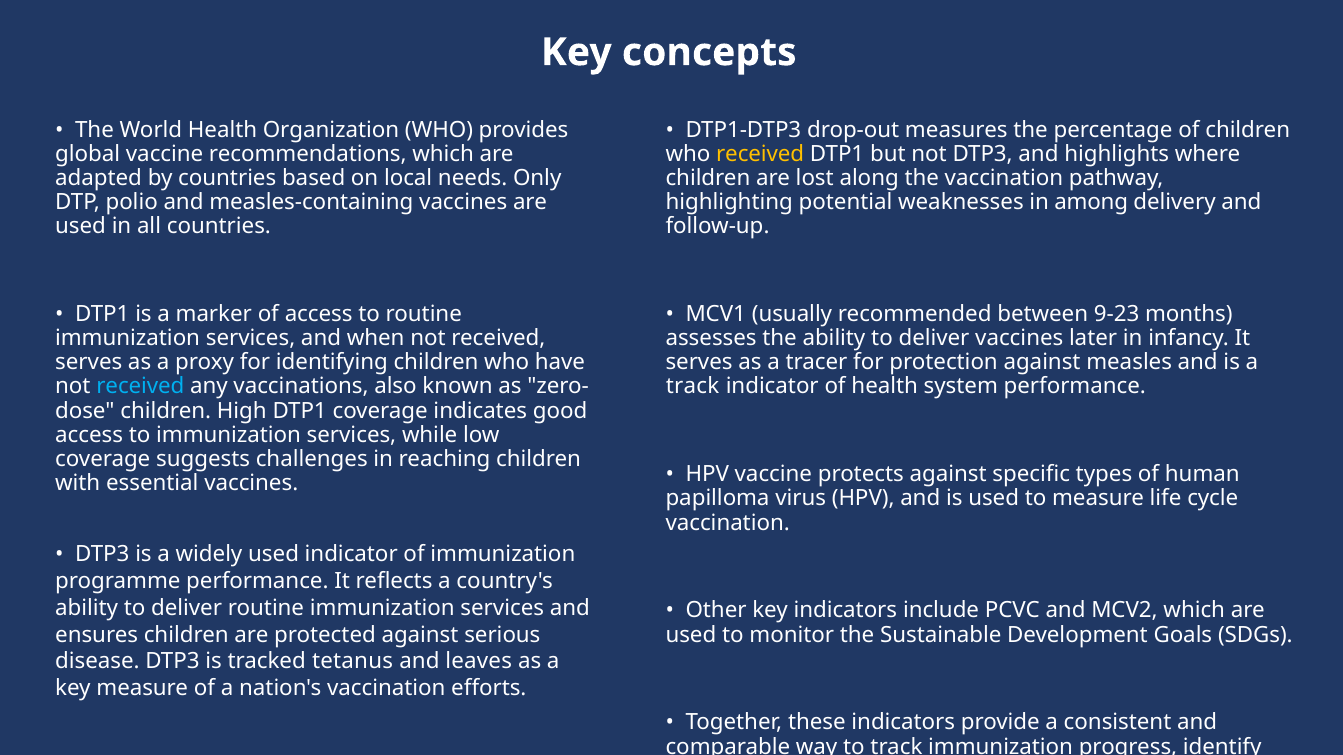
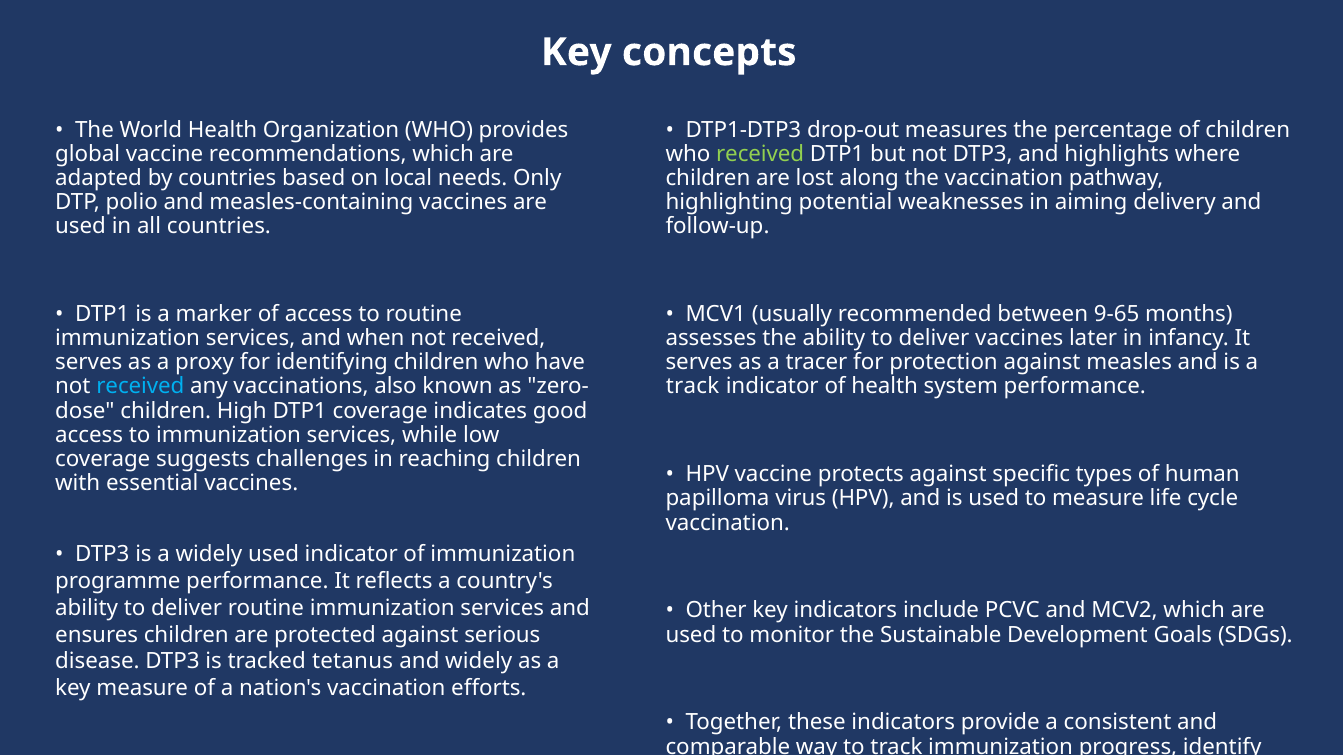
received at (760, 154) colour: yellow -> light green
among: among -> aiming
9-23: 9-23 -> 9-65
and leaves: leaves -> widely
